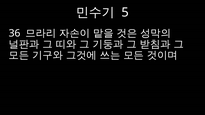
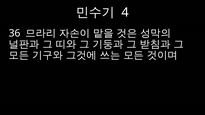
5: 5 -> 4
